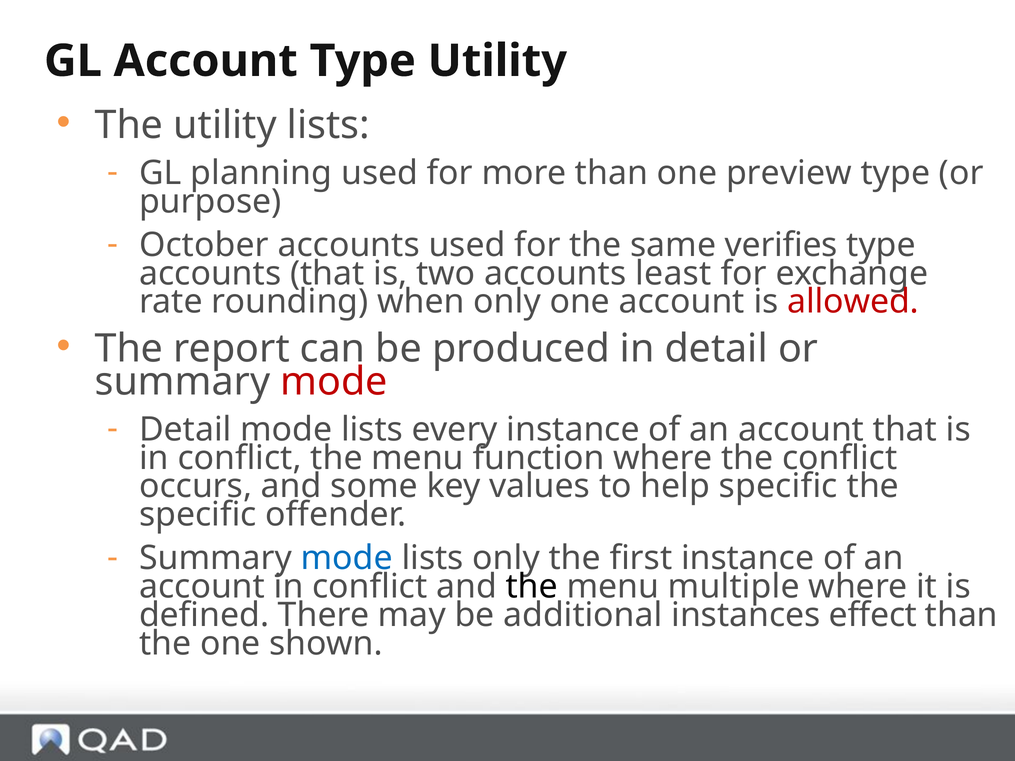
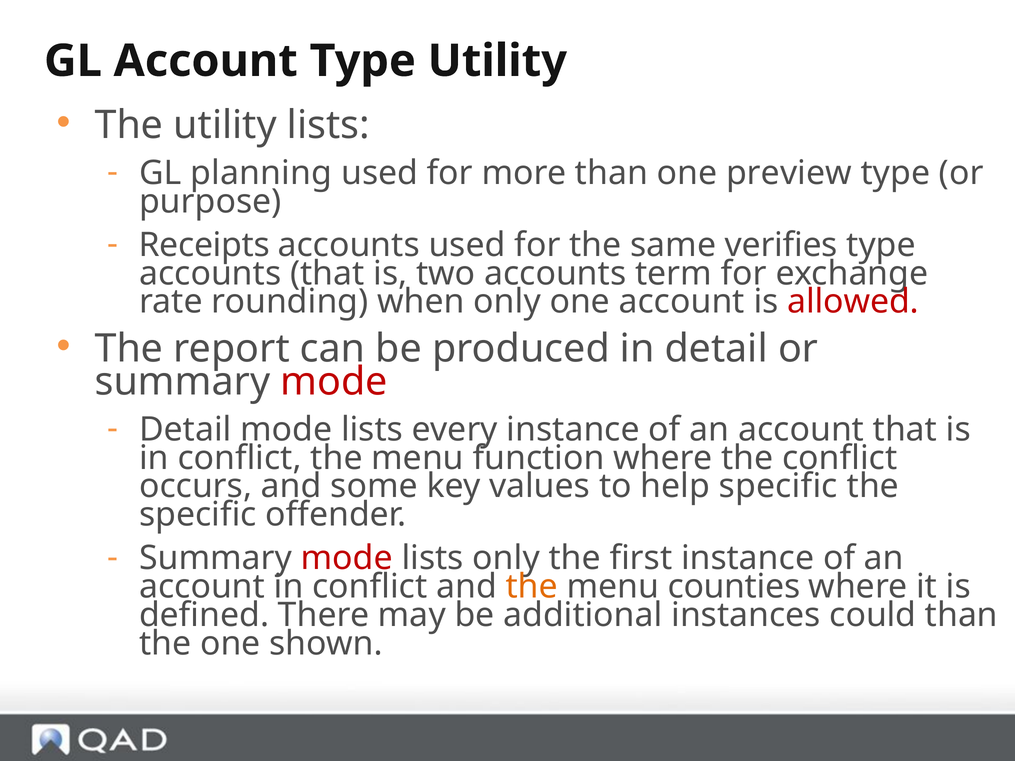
October: October -> Receipts
least: least -> term
mode at (347, 559) colour: blue -> red
the at (532, 587) colour: black -> orange
multiple: multiple -> counties
effect: effect -> could
